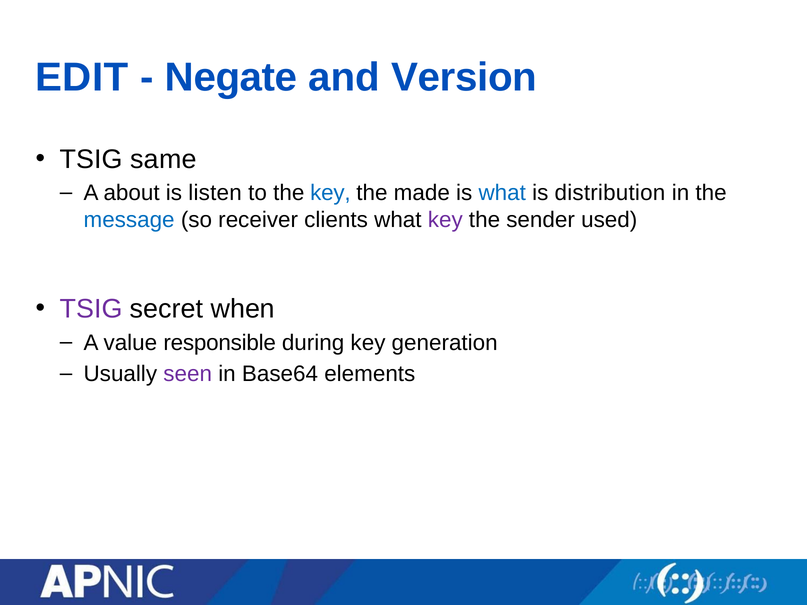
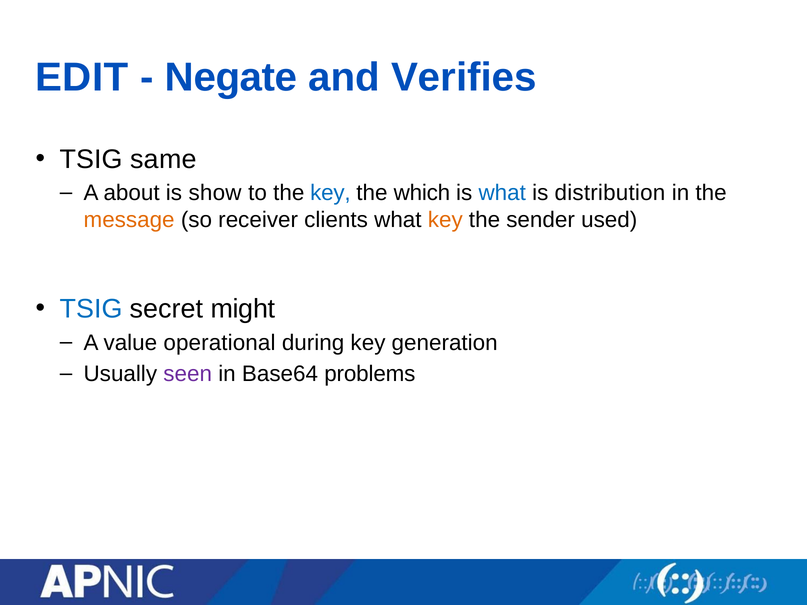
Version: Version -> Verifies
listen: listen -> show
made: made -> which
message colour: blue -> orange
key at (445, 220) colour: purple -> orange
TSIG at (91, 309) colour: purple -> blue
when: when -> might
responsible: responsible -> operational
elements: elements -> problems
